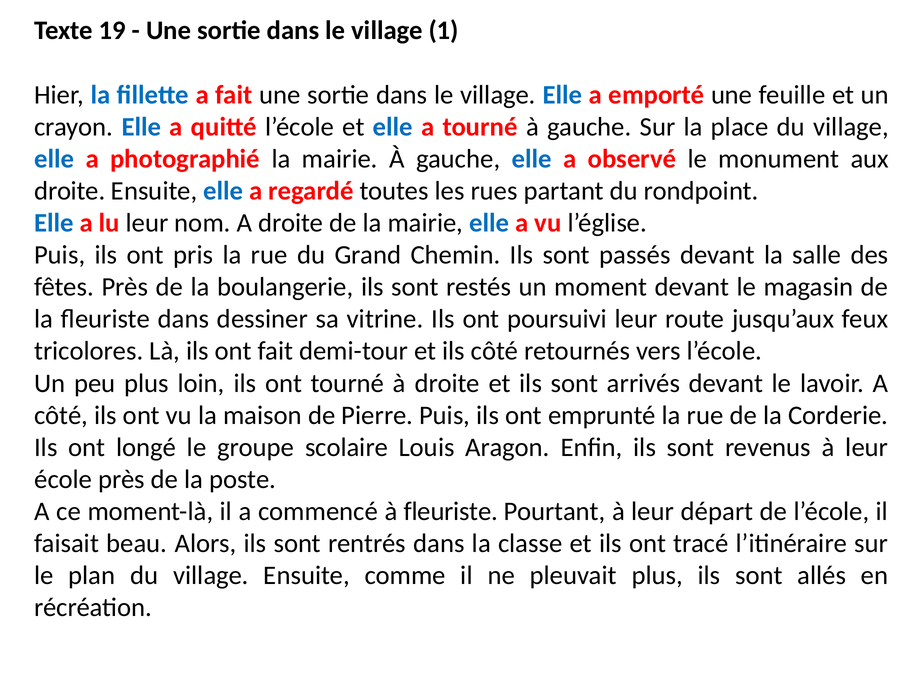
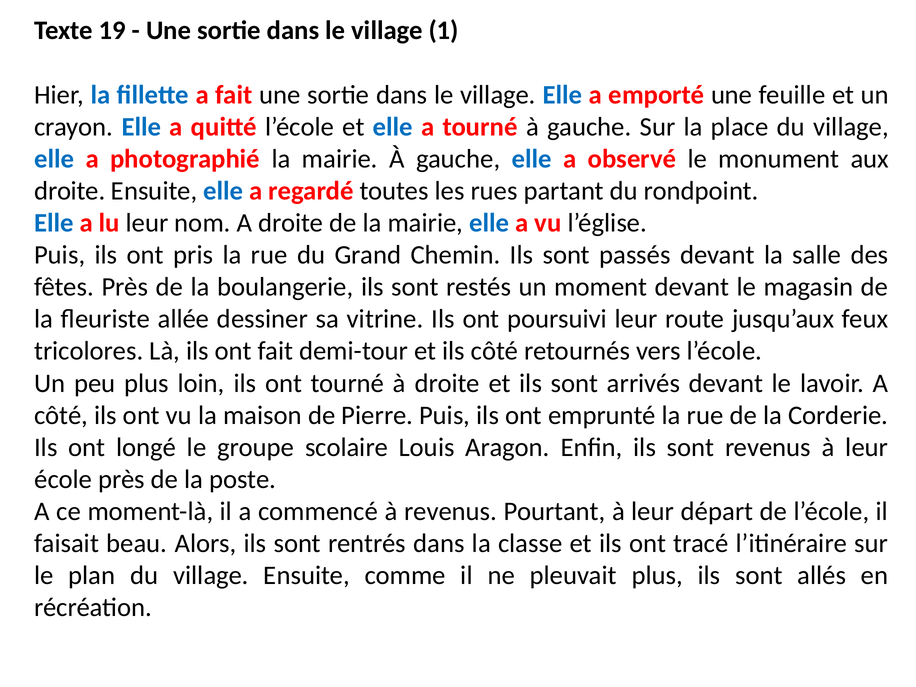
fleuriste dans: dans -> allée
à fleuriste: fleuriste -> revenus
